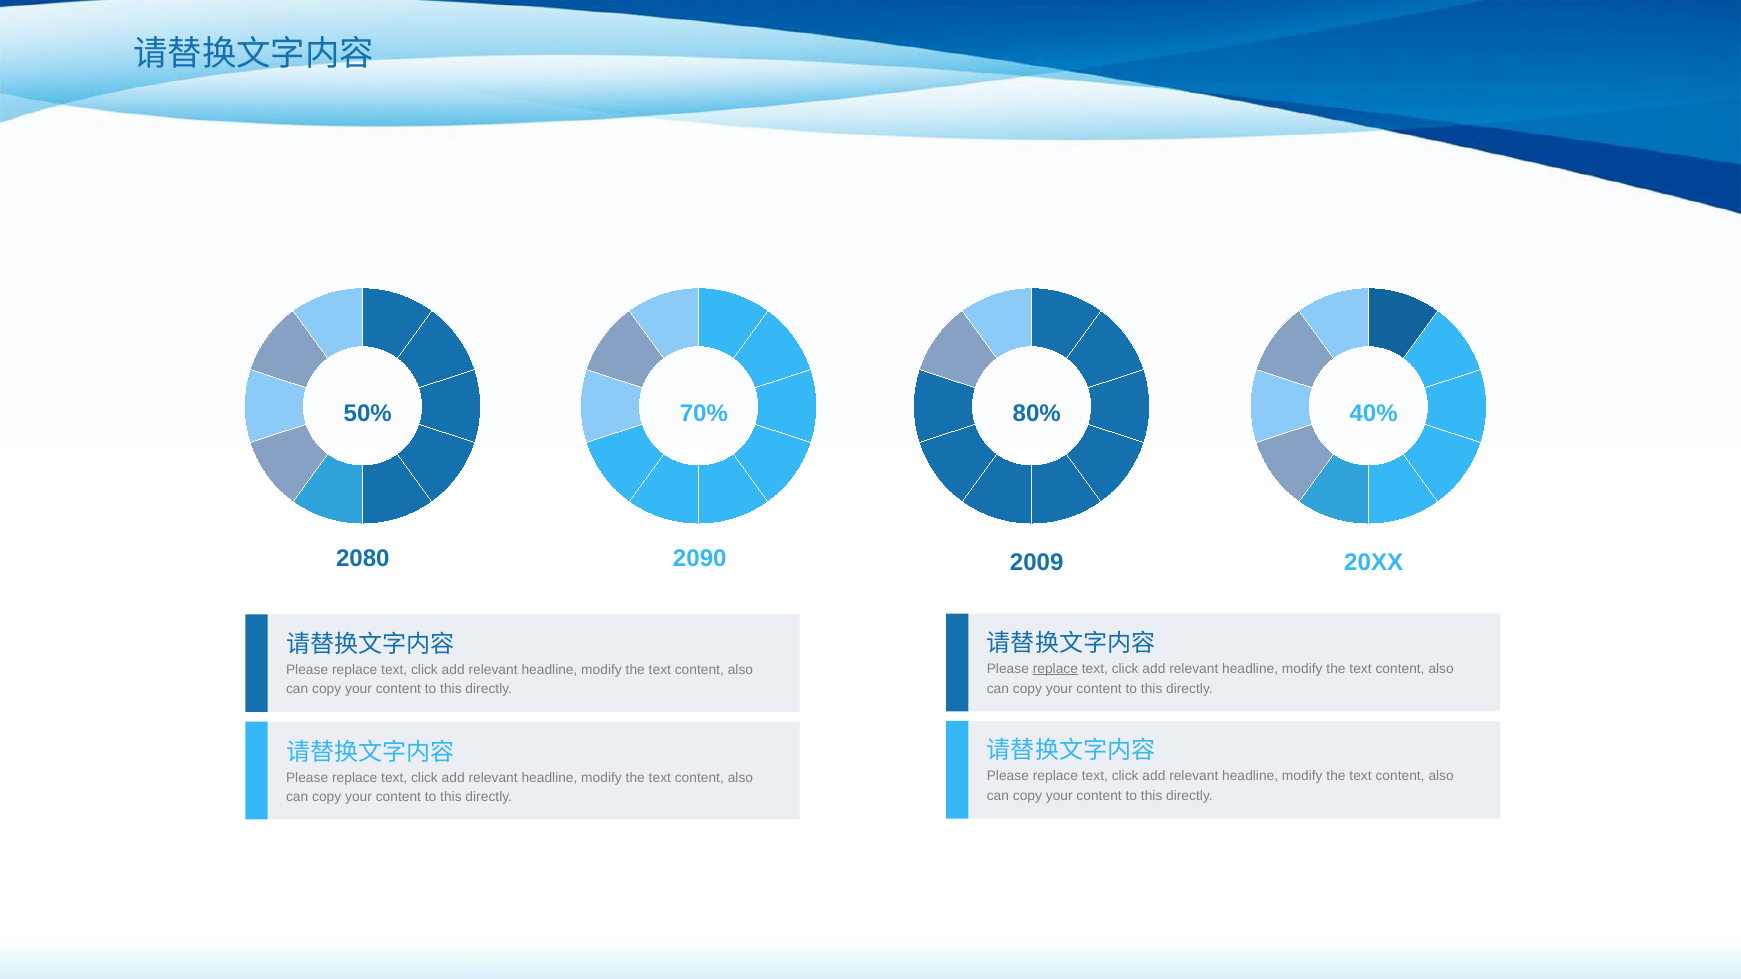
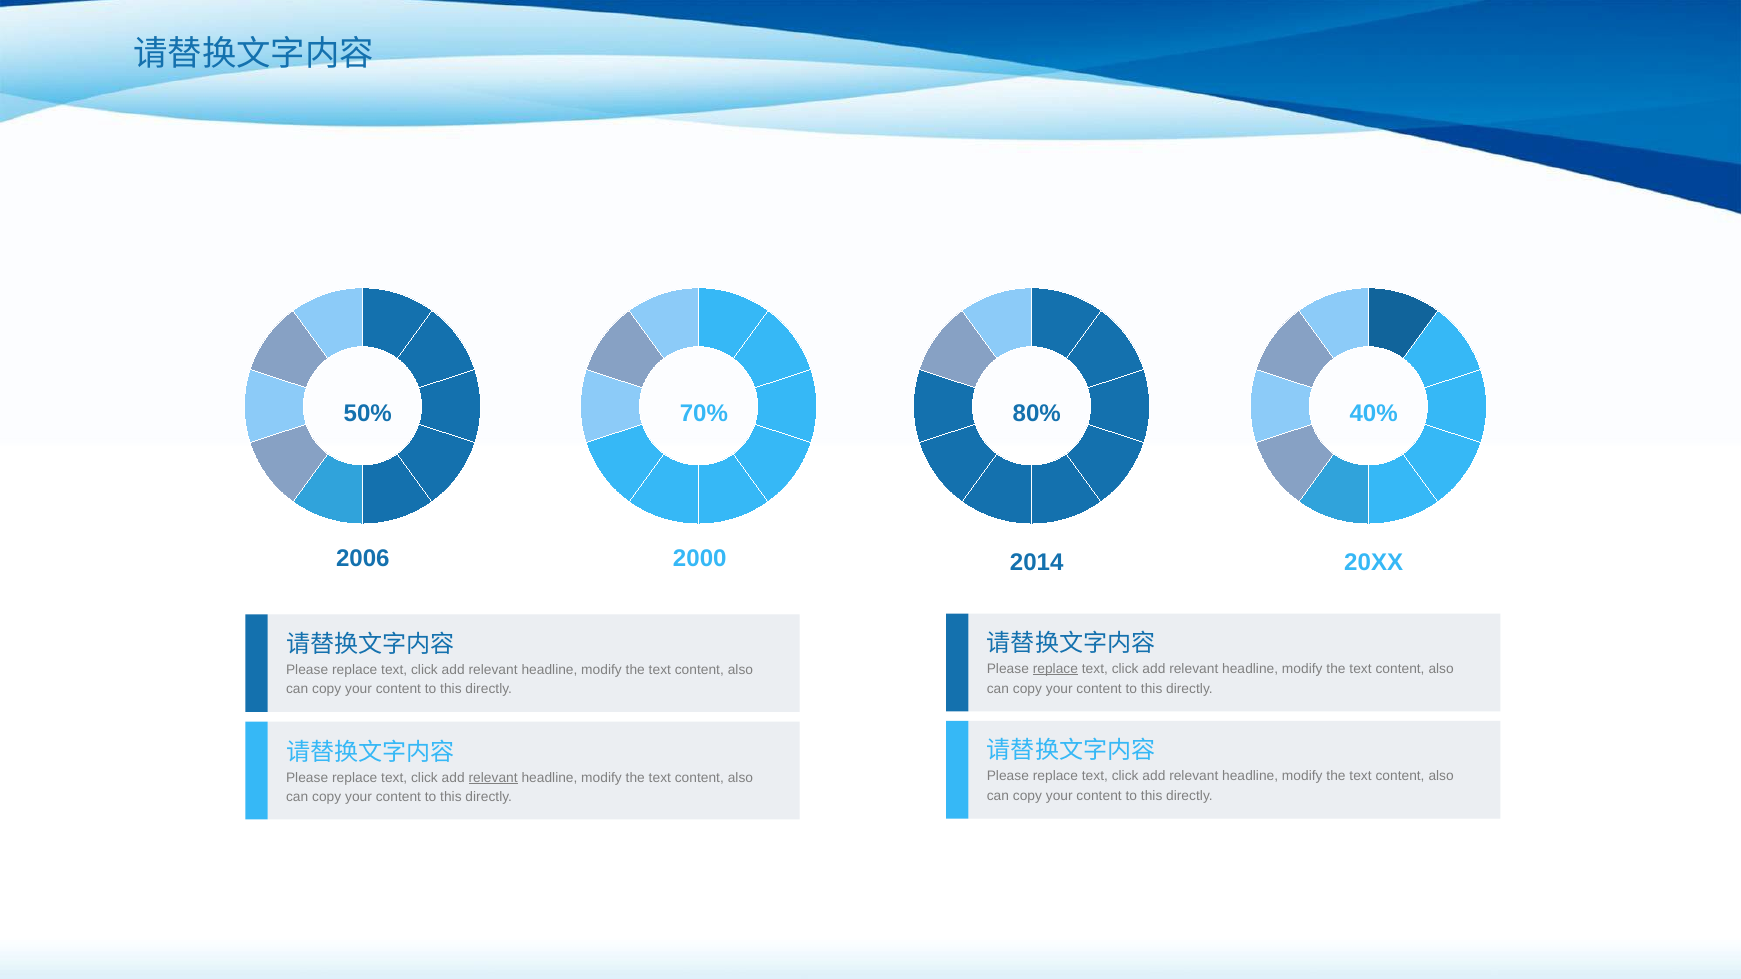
2080: 2080 -> 2006
2090: 2090 -> 2000
2009: 2009 -> 2014
relevant at (493, 778) underline: none -> present
